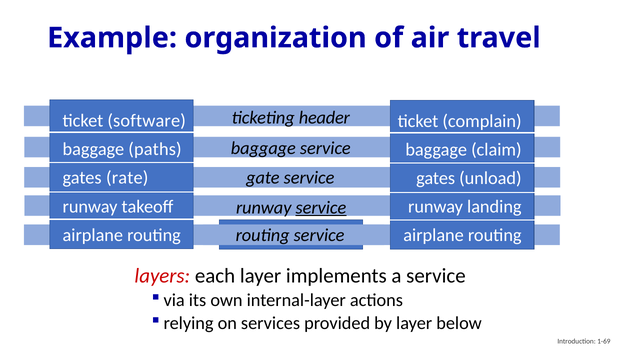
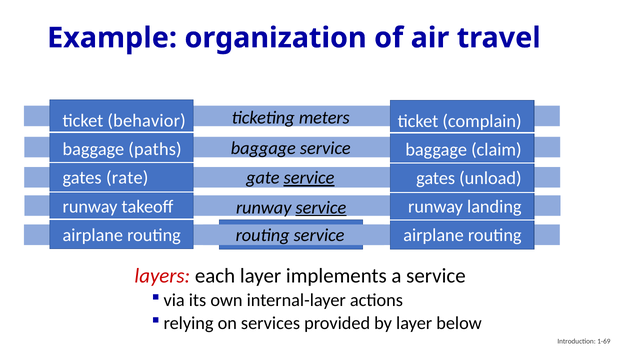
header: header -> meters
software: software -> behavior
service at (309, 178) underline: none -> present
